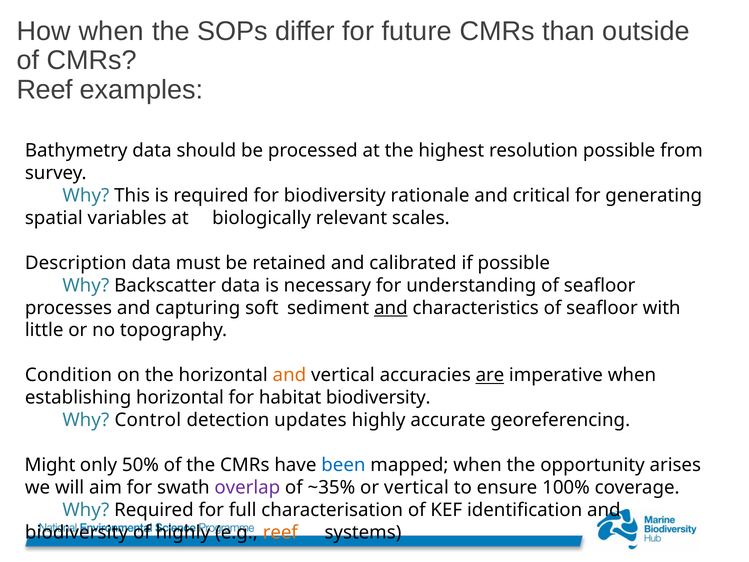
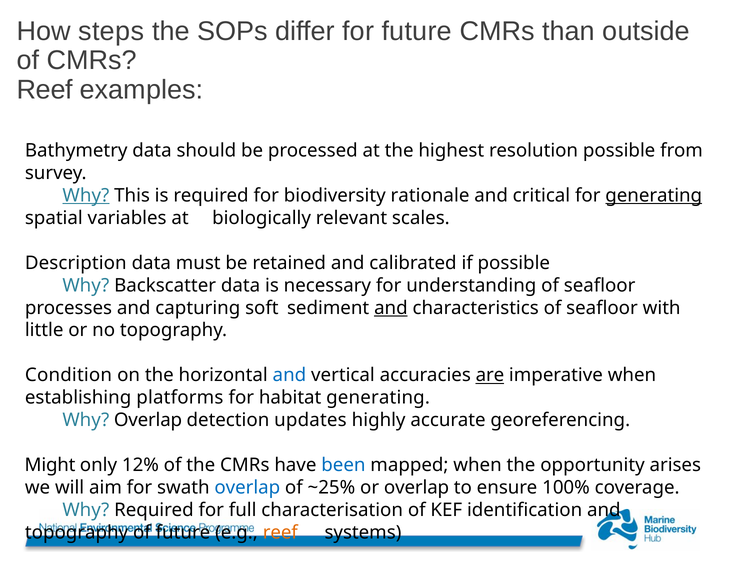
How when: when -> steps
Why at (86, 195) underline: none -> present
generating at (654, 195) underline: none -> present
and at (289, 375) colour: orange -> blue
establishing horizontal: horizontal -> platforms
habitat biodiversity: biodiversity -> generating
Why Control: Control -> Overlap
50%: 50% -> 12%
overlap at (247, 487) colour: purple -> blue
~35%: ~35% -> ~25%
or vertical: vertical -> overlap
biodiversity at (76, 532): biodiversity -> topography
of highly: highly -> future
